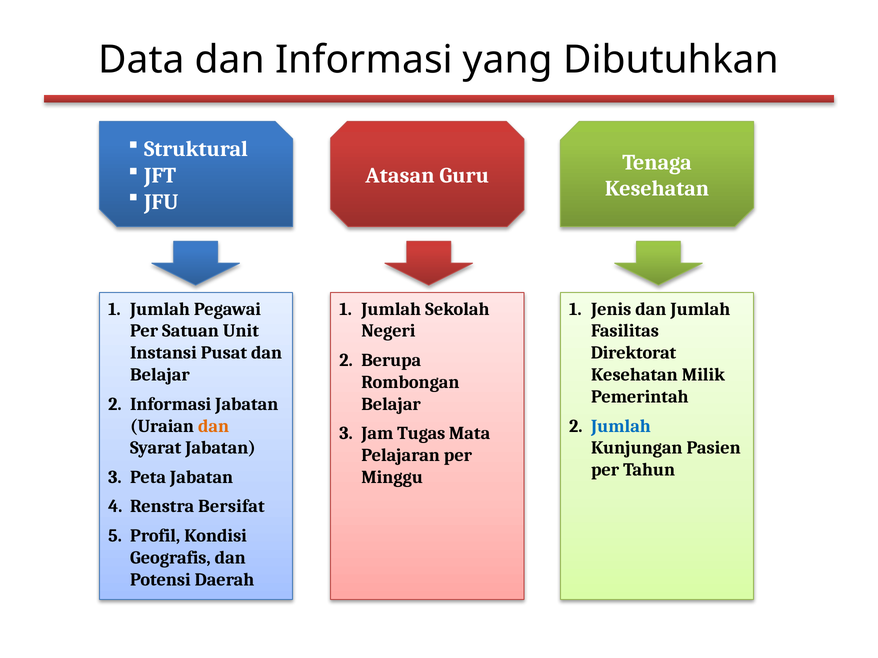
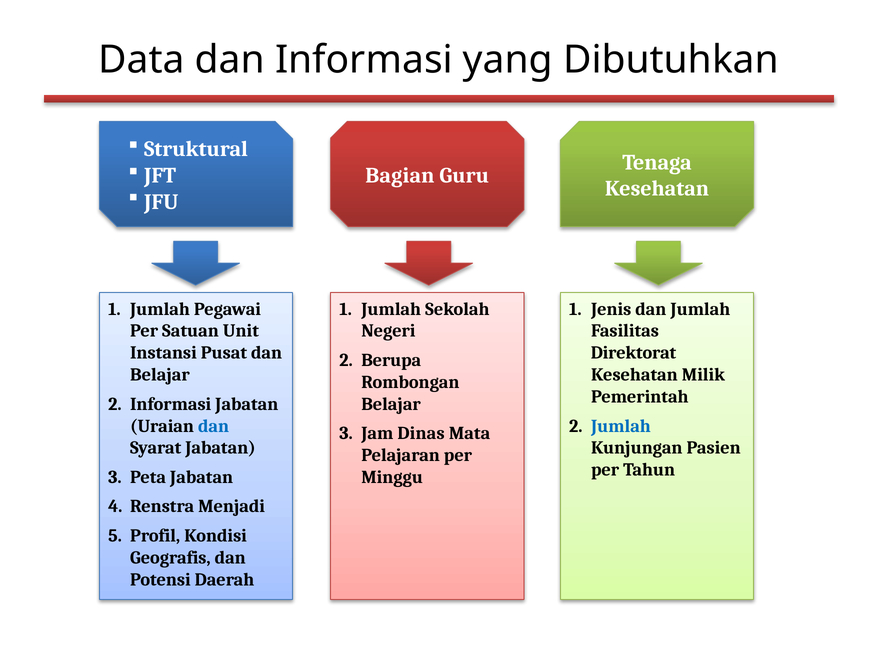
Atasan: Atasan -> Bagian
dan at (214, 426) colour: orange -> blue
Tugas: Tugas -> Dinas
Bersifat: Bersifat -> Menjadi
